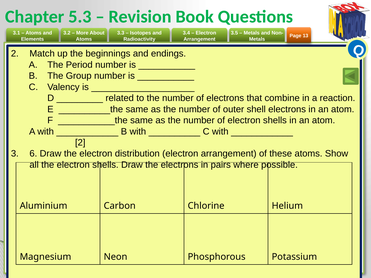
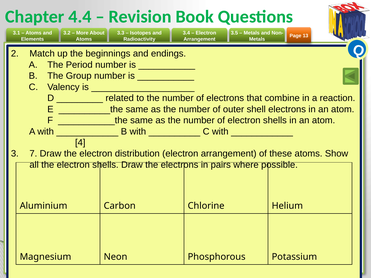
5.3: 5.3 -> 4.4
2 at (80, 143): 2 -> 4
6: 6 -> 7
